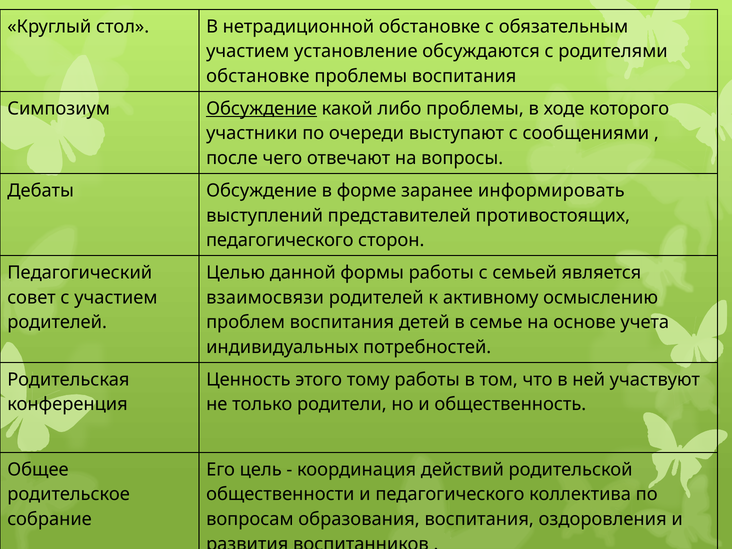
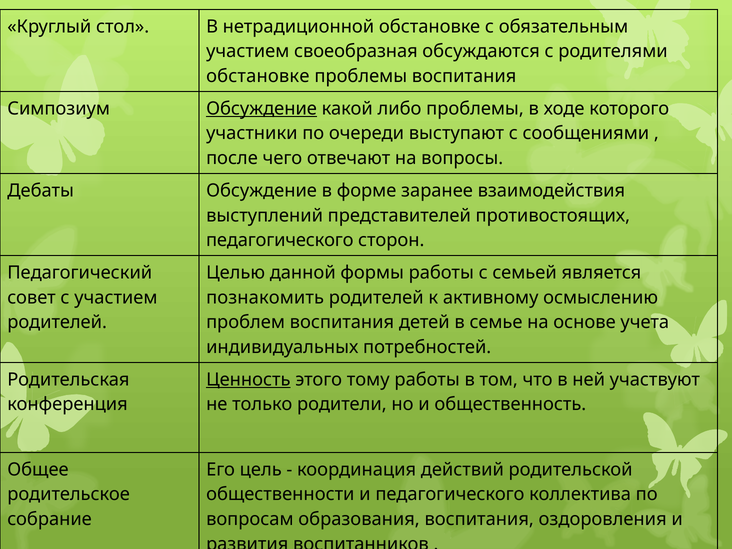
установление: установление -> своеобразная
информировать: информировать -> взаимодействия
взаимосвязи: взаимосвязи -> познакомить
Ценность underline: none -> present
